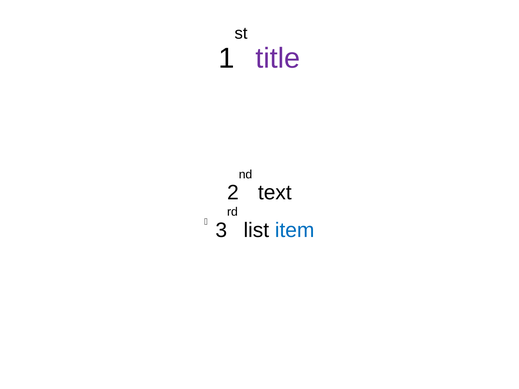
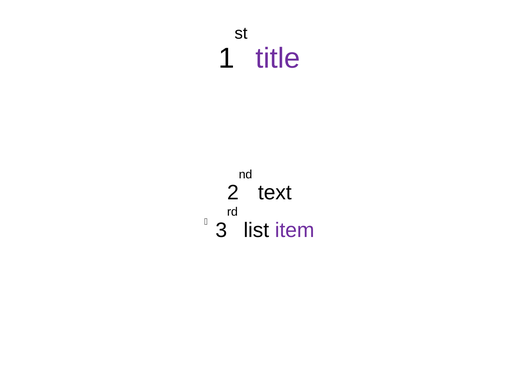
item colour: blue -> purple
